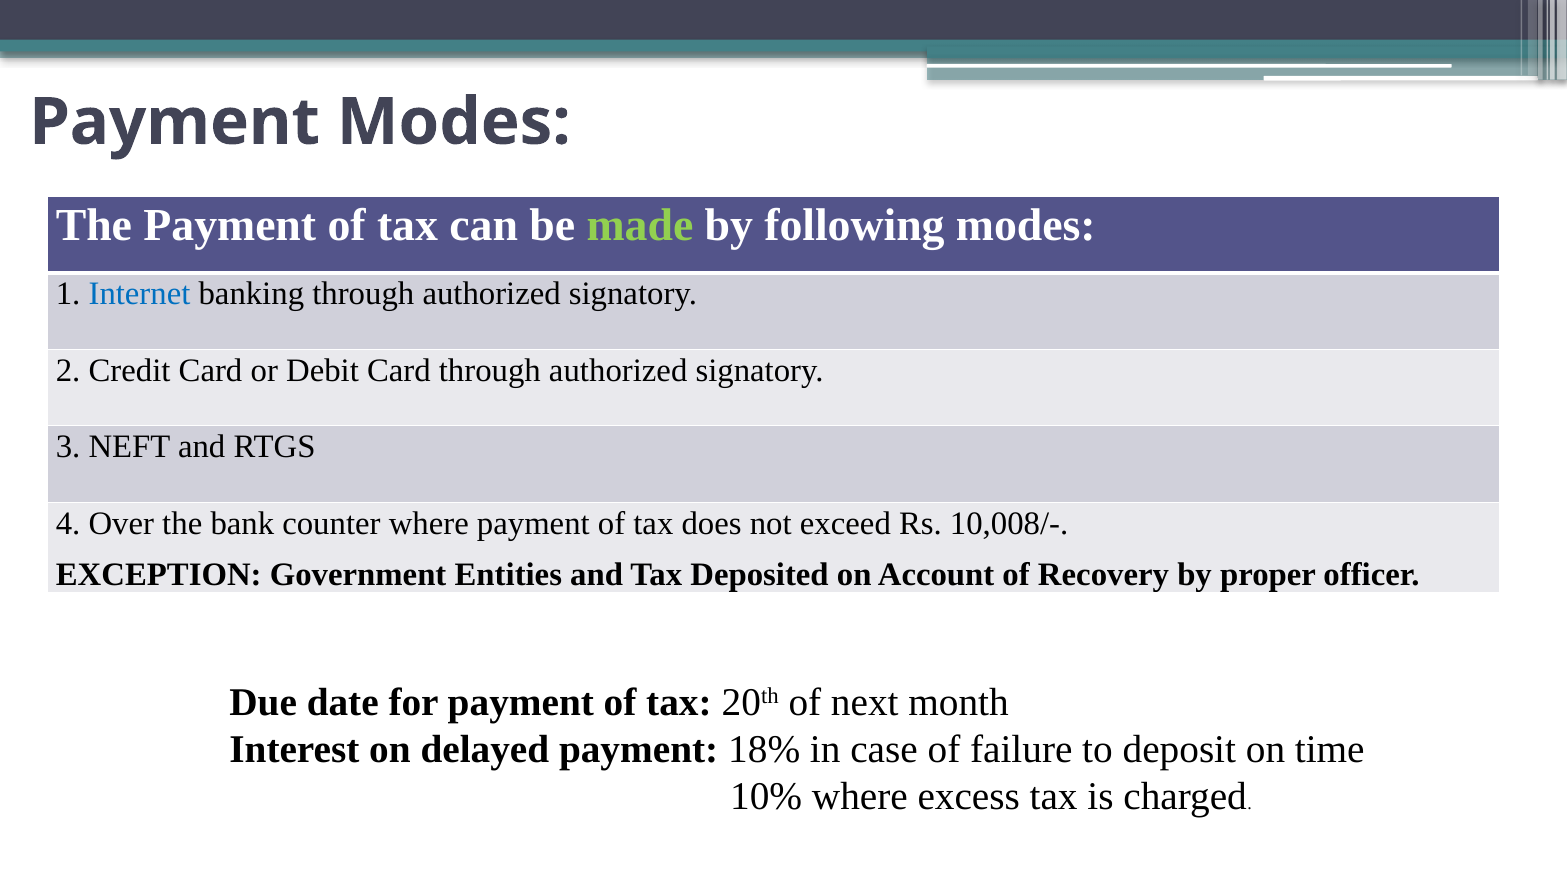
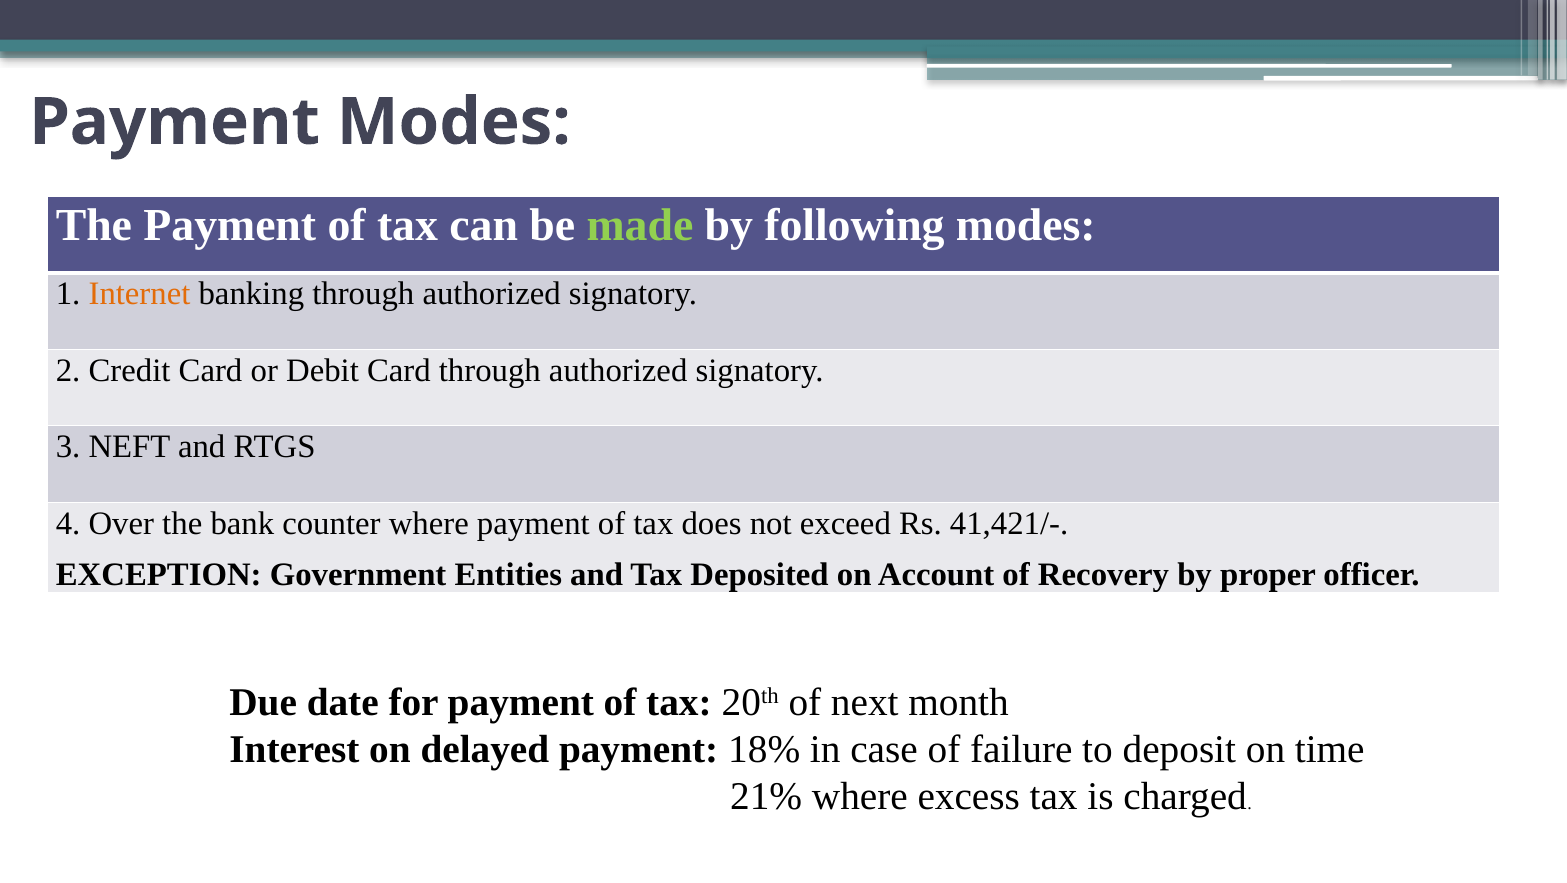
Internet colour: blue -> orange
10,008/-: 10,008/- -> 41,421/-
10%: 10% -> 21%
